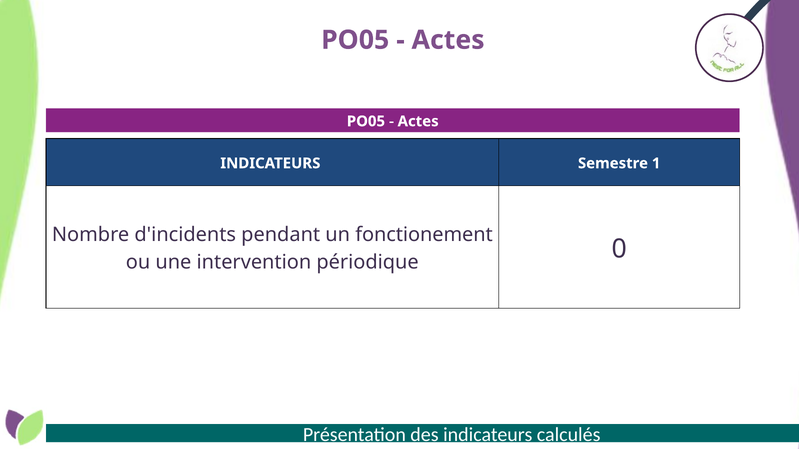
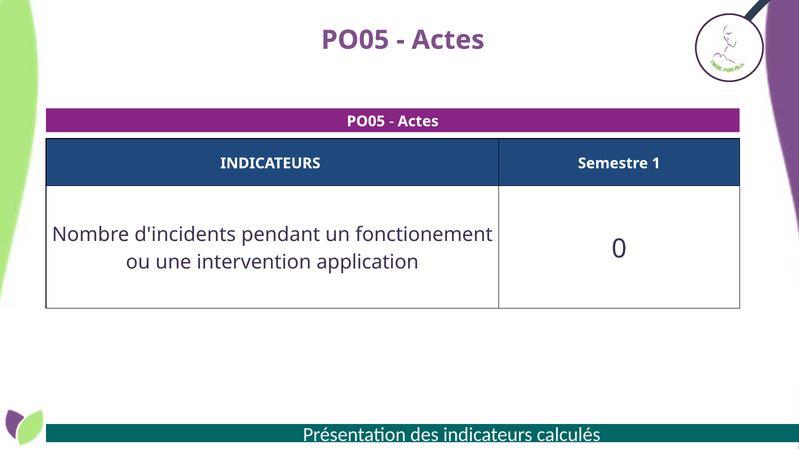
périodique: périodique -> application
